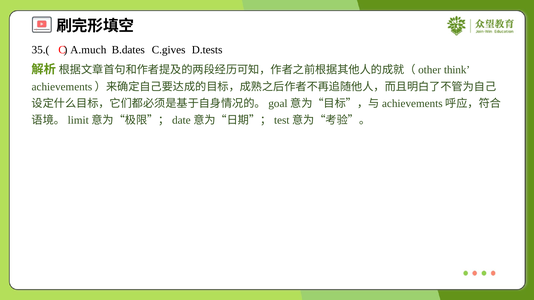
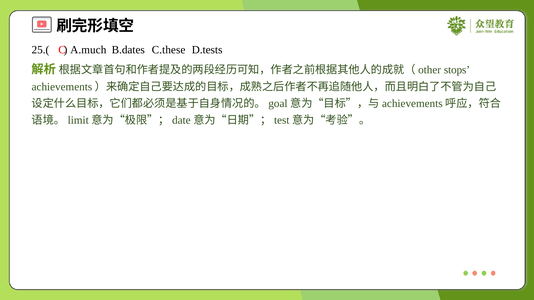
35.(: 35.( -> 25.(
C.gives: C.gives -> C.these
think: think -> stops
